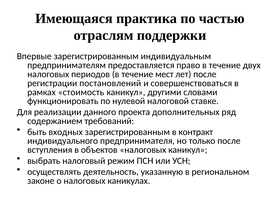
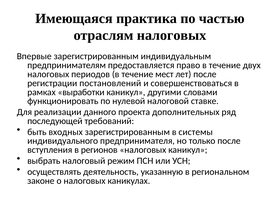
отраслям поддержки: поддержки -> налоговых
стоимость: стоимость -> выработки
содержанием: содержанием -> последующей
контракт: контракт -> системы
объектов: объектов -> регионов
